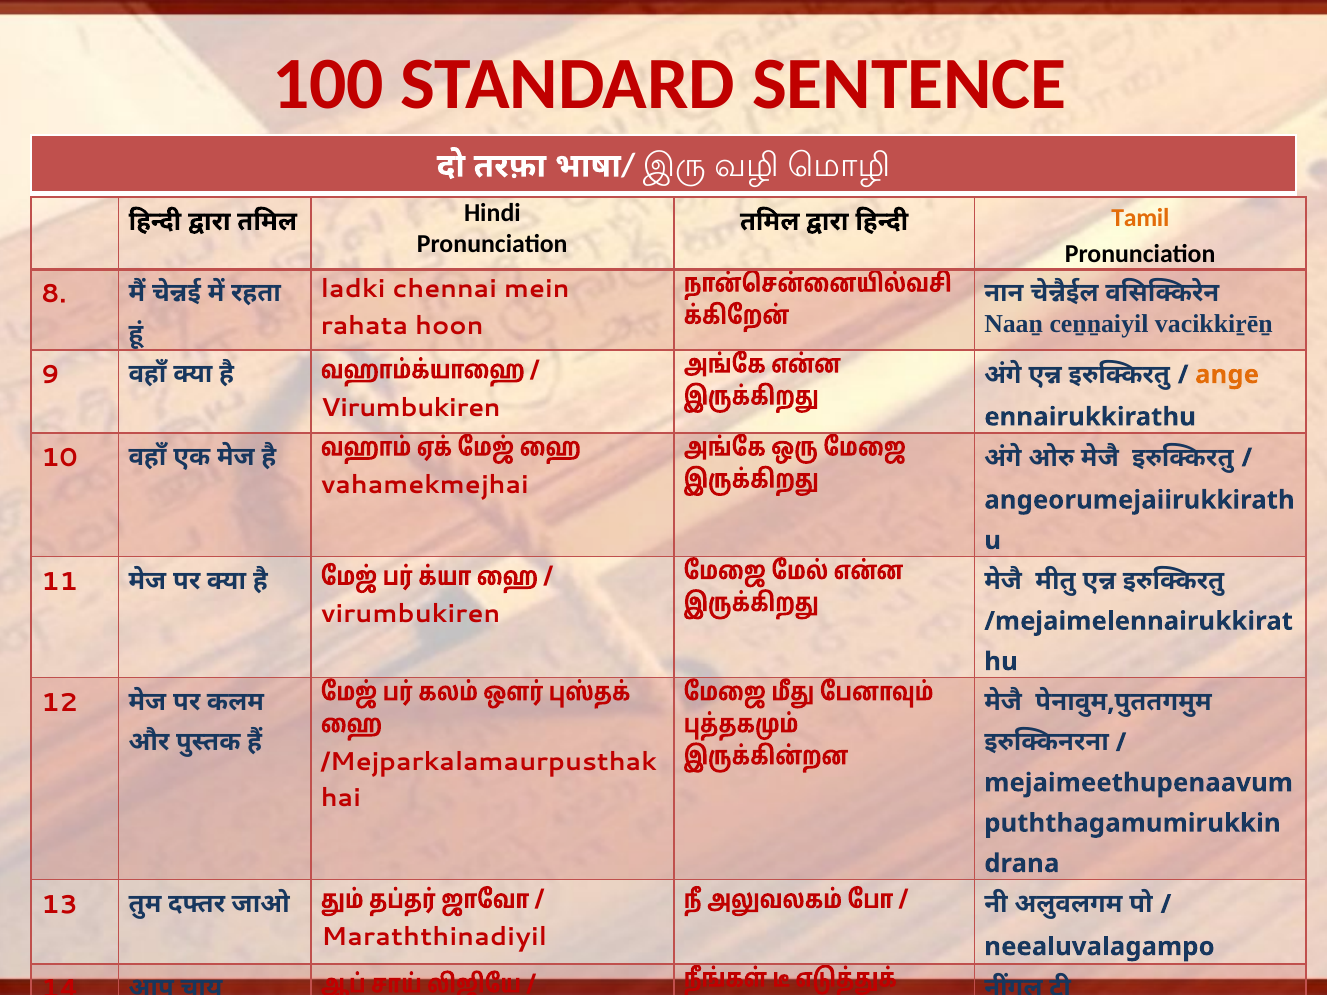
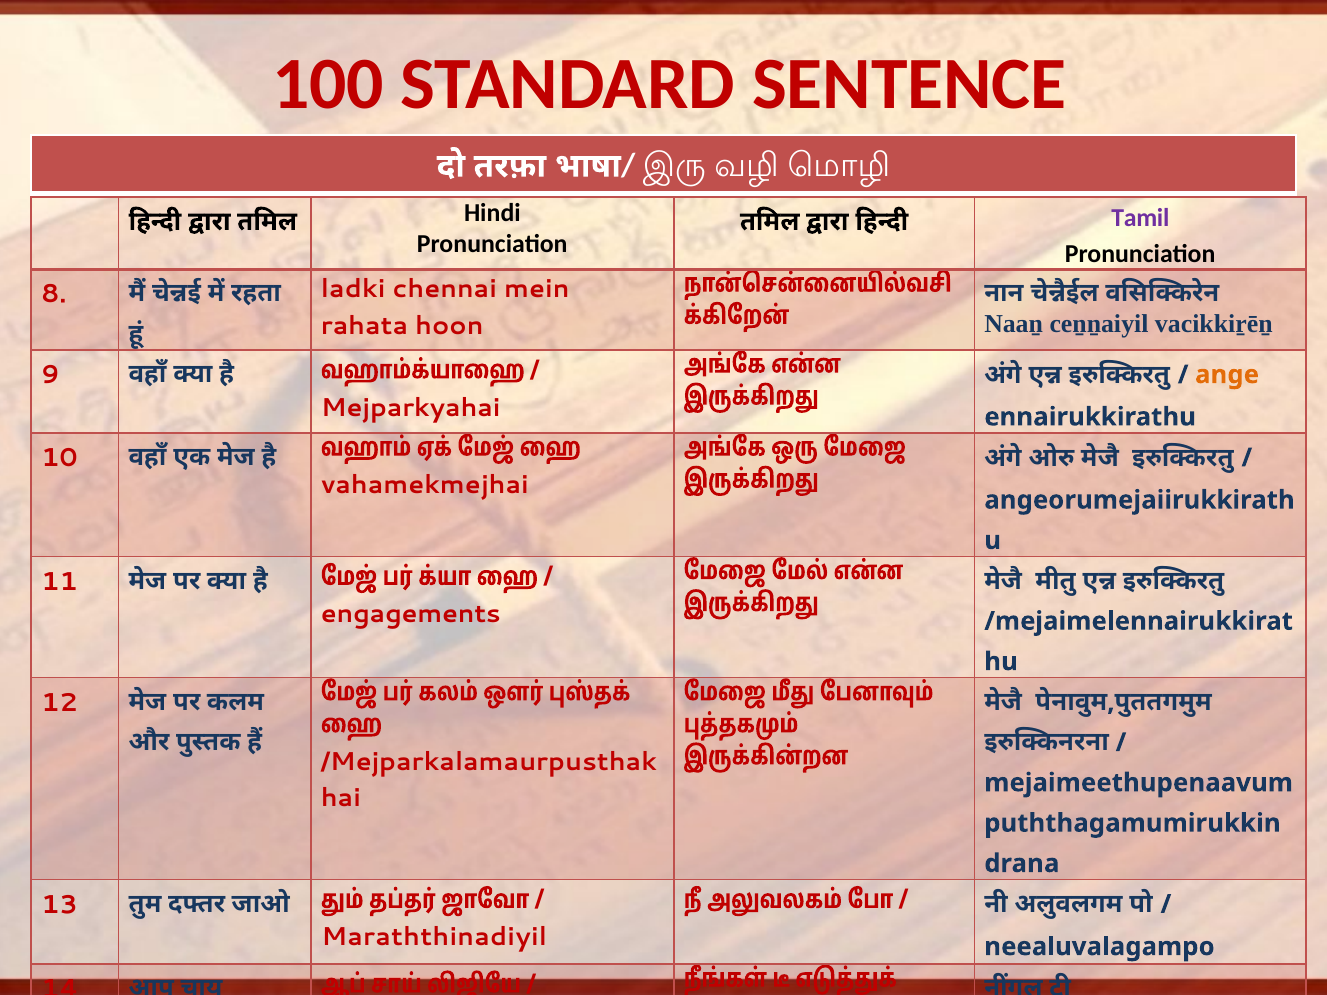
Tamil colour: orange -> purple
Virumbukiren at (411, 408): Virumbukiren -> Mejparkyahai
virumbukiren at (411, 614): virumbukiren -> engagements
